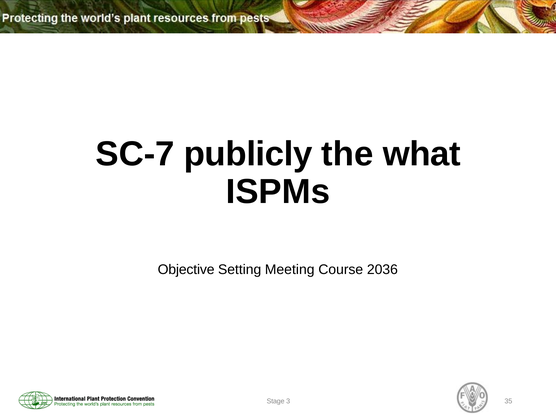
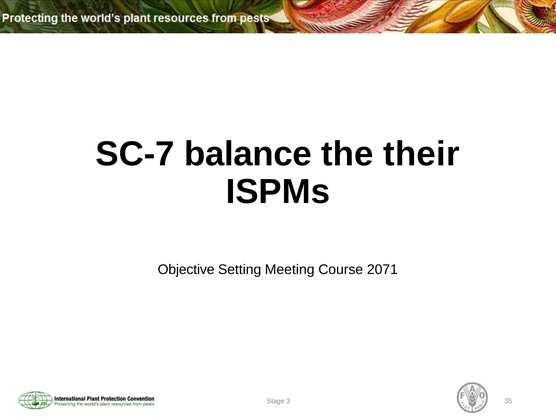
publicly: publicly -> balance
what: what -> their
2036: 2036 -> 2071
